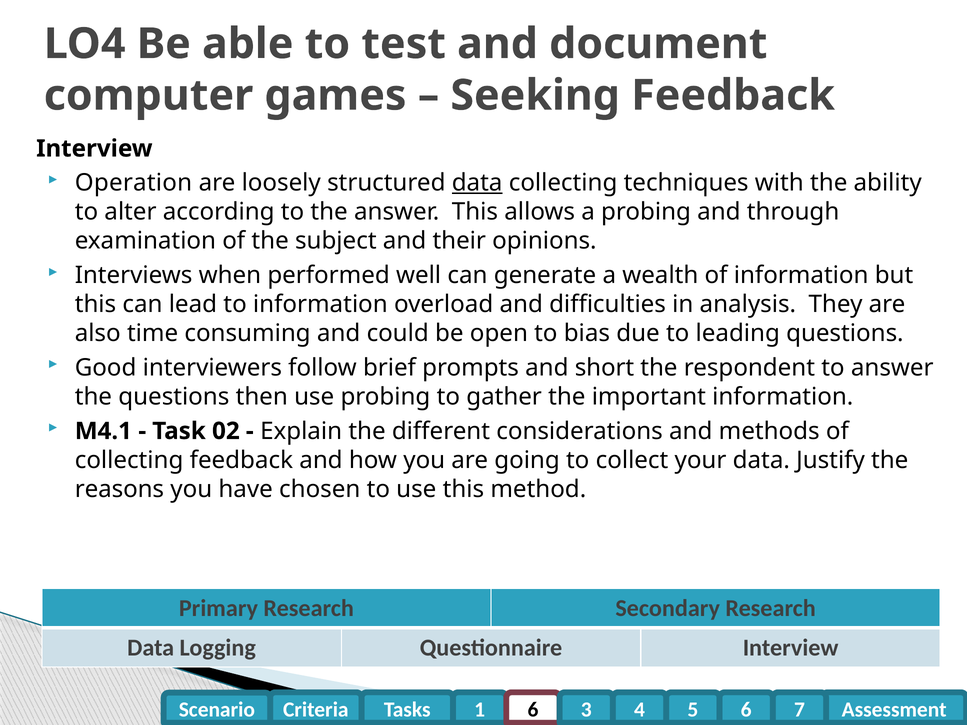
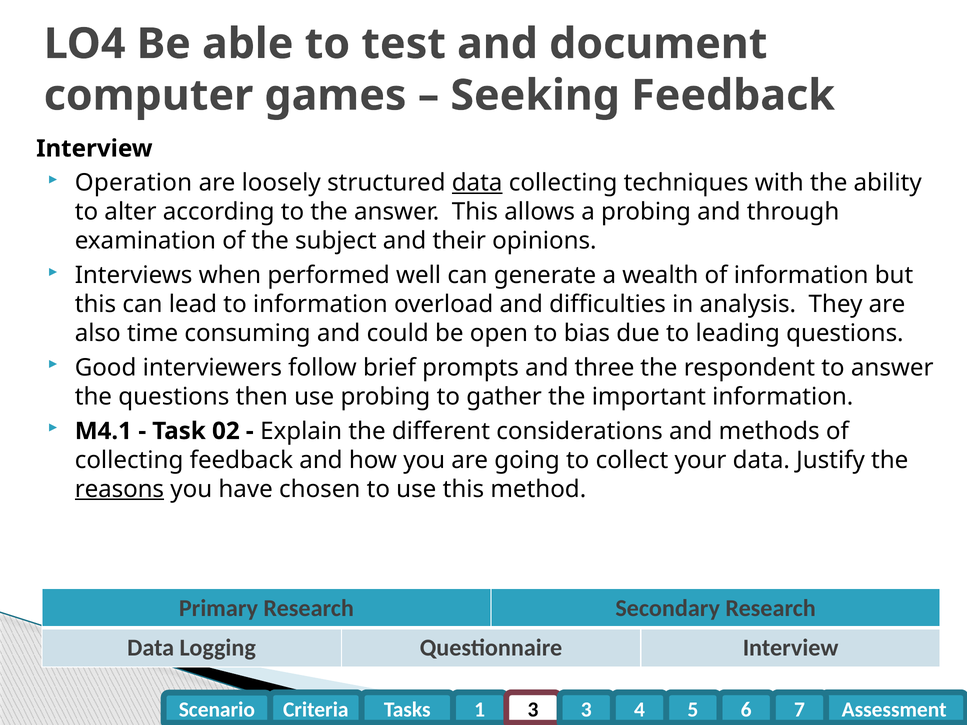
short: short -> three
reasons underline: none -> present
1 6: 6 -> 3
